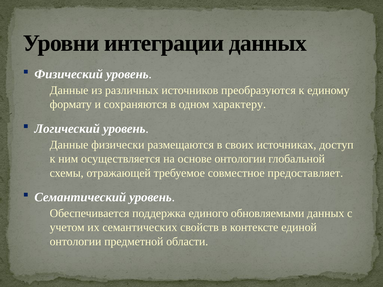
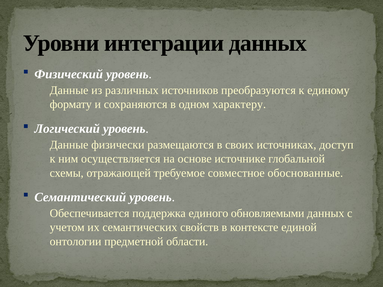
основе онтологии: онтологии -> источнике
предоставляет: предоставляет -> обоснованные
